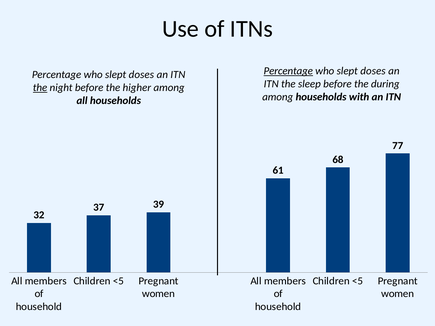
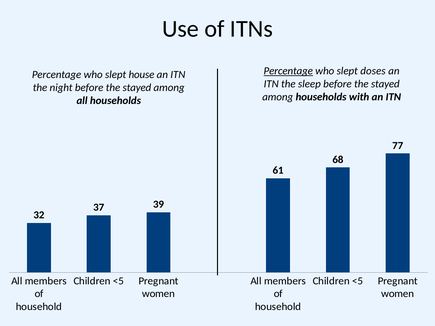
doses at (141, 75): doses -> house
during at (385, 84): during -> stayed
the at (40, 88) underline: present -> none
night before the higher: higher -> stayed
